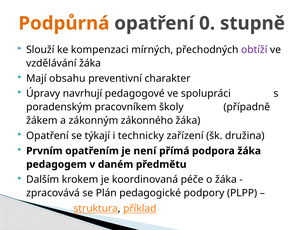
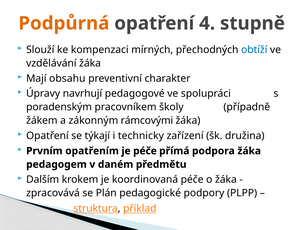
0: 0 -> 4
obtíží colour: purple -> blue
zákonného: zákonného -> rámcovými
je není: není -> péče
